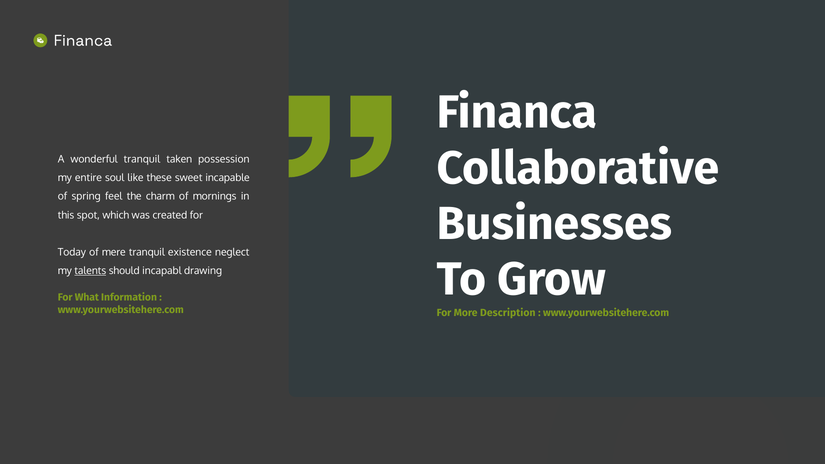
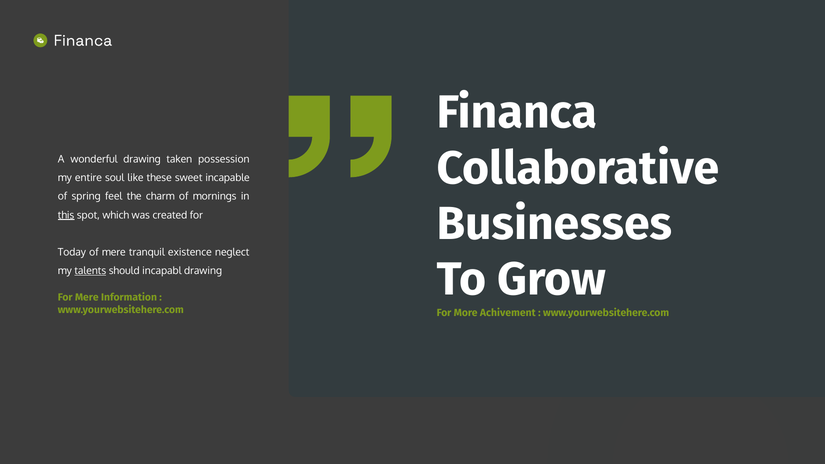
wonderful tranquil: tranquil -> drawing
this underline: none -> present
For What: What -> Mere
Description: Description -> Achivement
